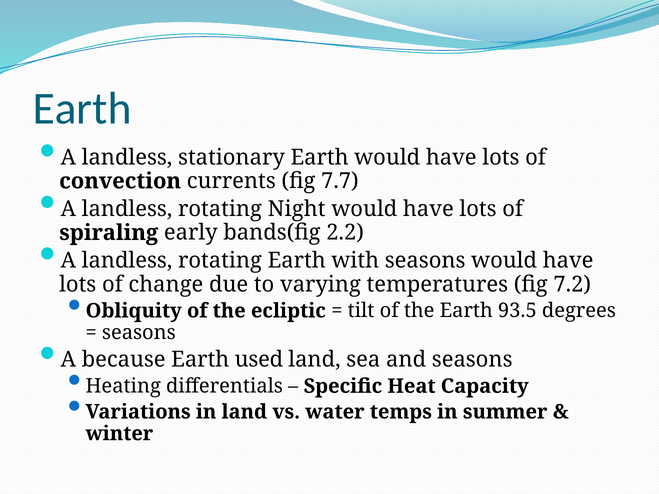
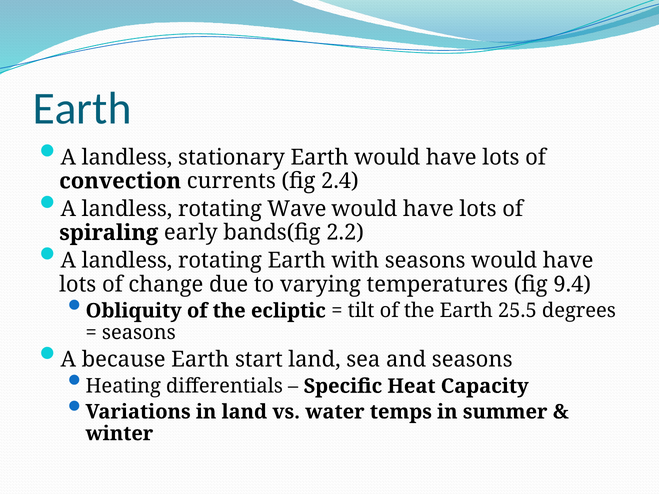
7.7: 7.7 -> 2.4
Night: Night -> Wave
7.2: 7.2 -> 9.4
93.5: 93.5 -> 25.5
used: used -> start
